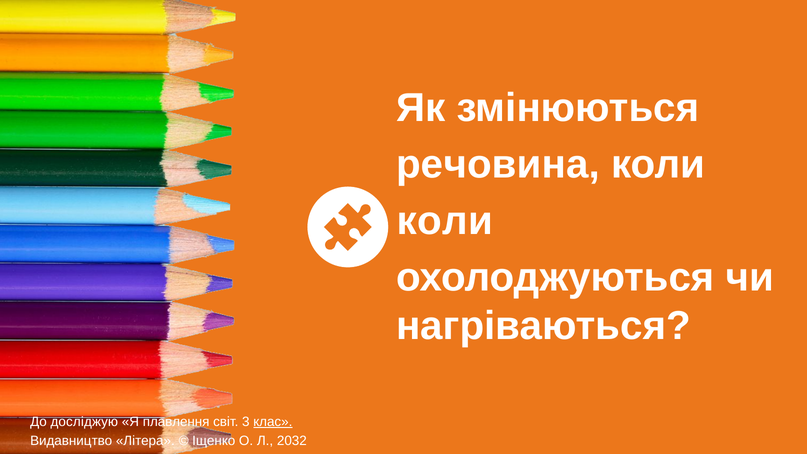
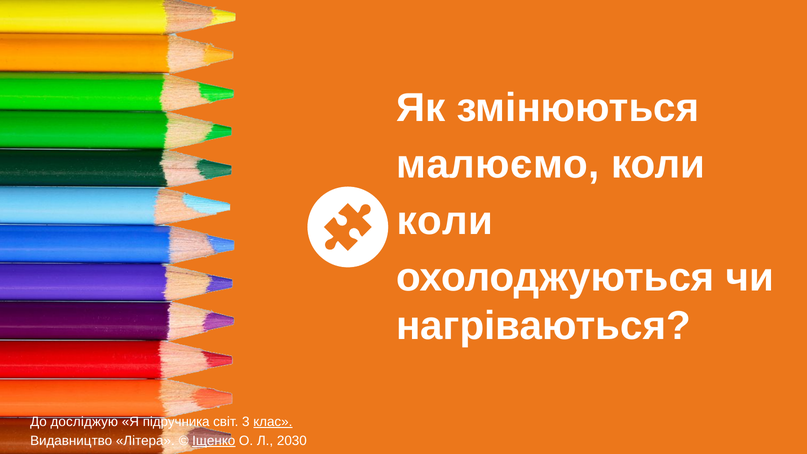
речовина: речовина -> малюємо
плавлення: плавлення -> підручника
Іщенко underline: none -> present
2032: 2032 -> 2030
